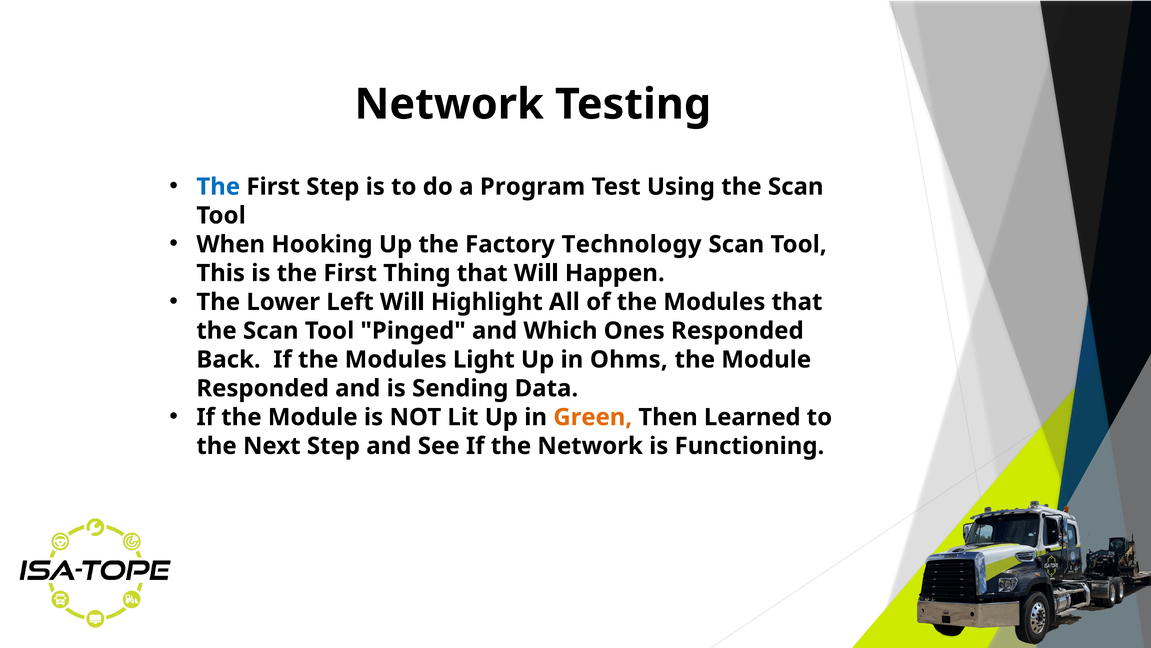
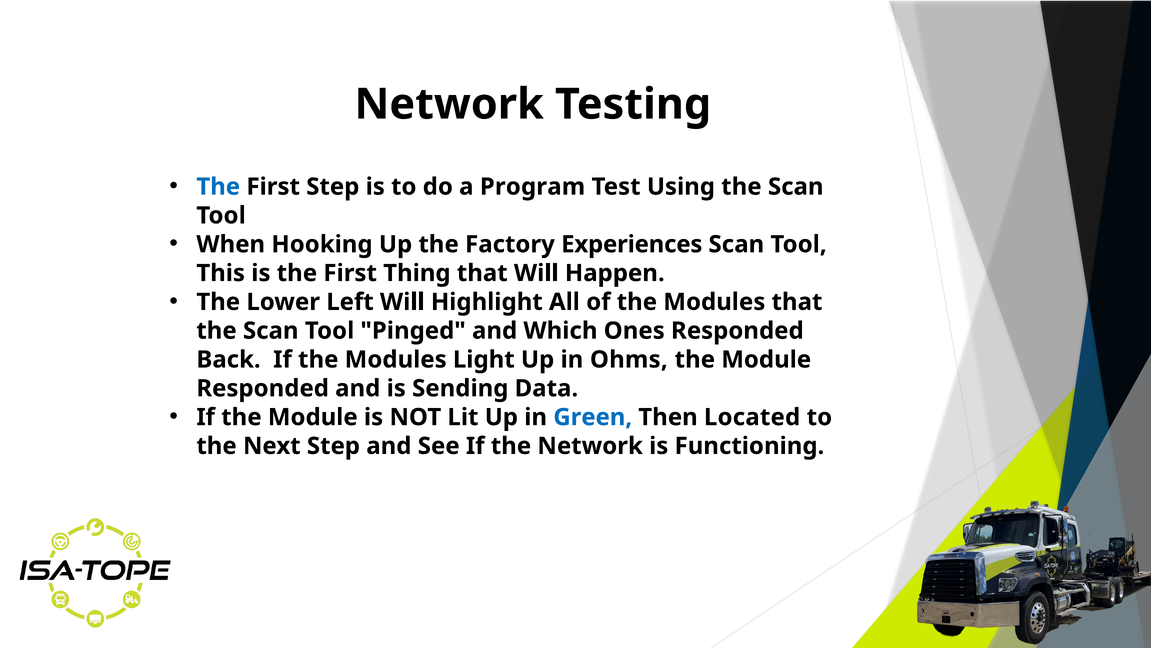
Technology: Technology -> Experiences
Green colour: orange -> blue
Learned: Learned -> Located
